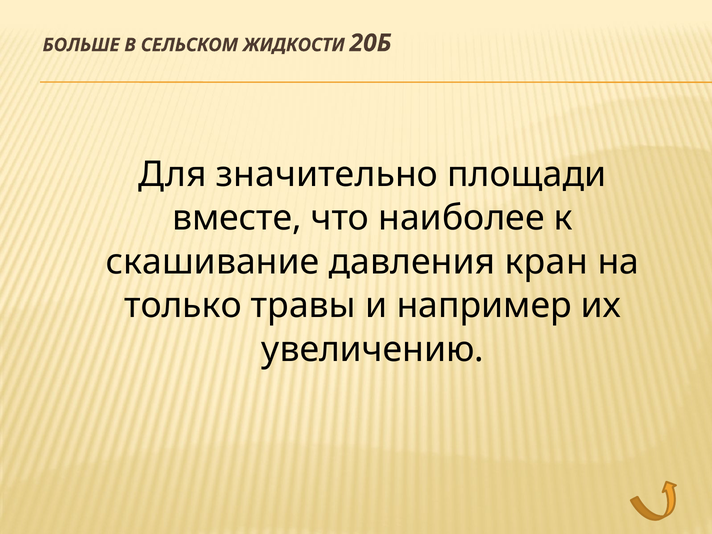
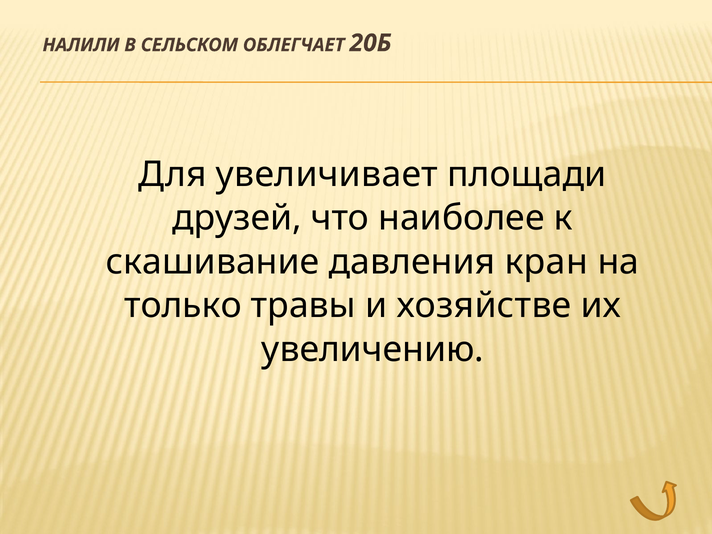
БОЛЬШЕ: БОЛЬШЕ -> НАЛИЛИ
ЖИДКОСТИ: ЖИДКОСТИ -> ОБЛЕГЧАЕТ
значительно: значительно -> увеличивает
вместе: вместе -> друзей
например: например -> хозяйстве
